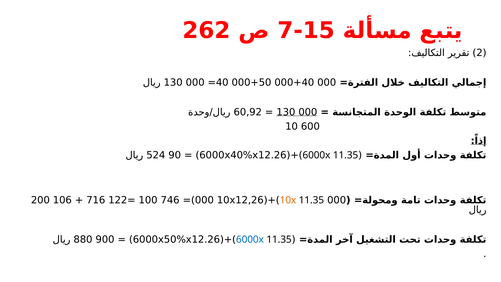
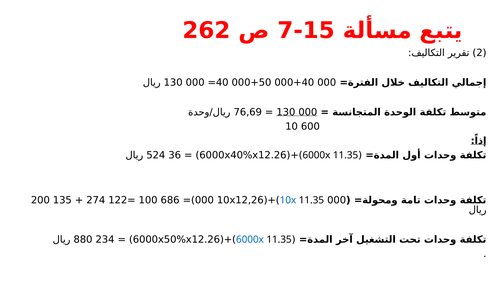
60,92: 60,92 -> 76,69
90: 90 -> 36
106: 106 -> 135
716: 716 -> 274
746: 746 -> 686
10x colour: orange -> blue
900: 900 -> 234
